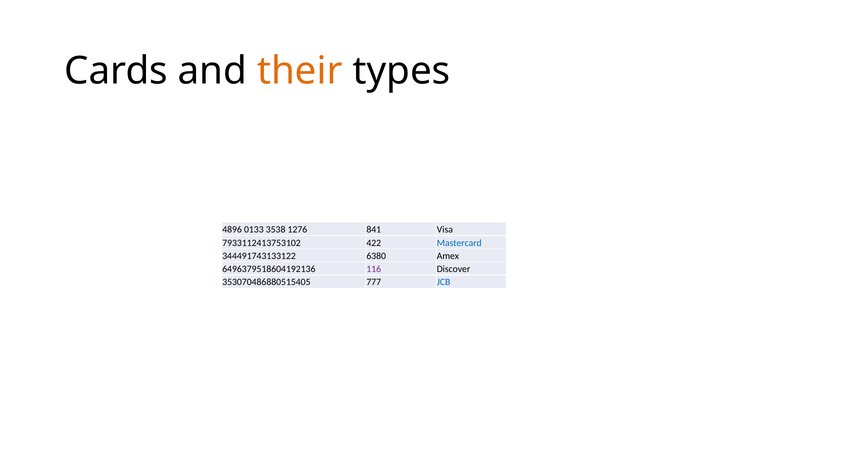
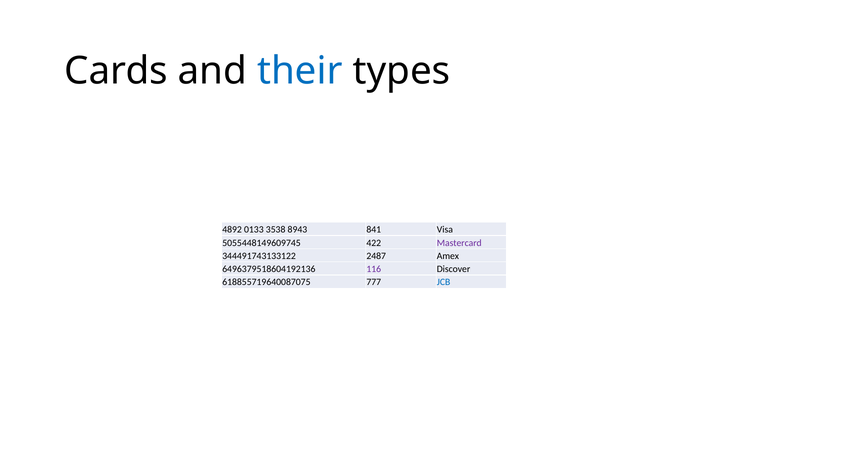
their colour: orange -> blue
4896: 4896 -> 4892
1276: 1276 -> 8943
7933112413753102: 7933112413753102 -> 5055448149609745
Mastercard colour: blue -> purple
6380: 6380 -> 2487
353070486880515405: 353070486880515405 -> 618855719640087075
